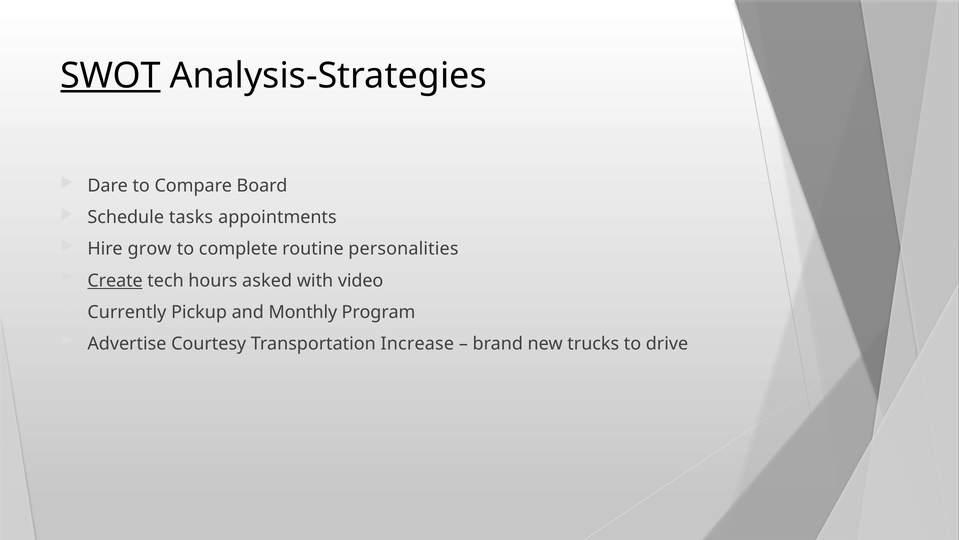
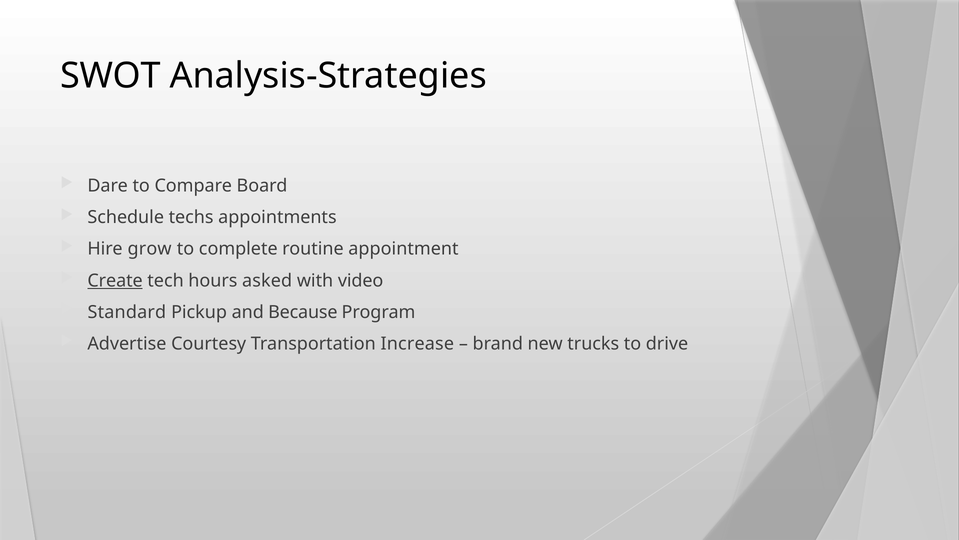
SWOT underline: present -> none
tasks: tasks -> techs
personalities: personalities -> appointment
Currently: Currently -> Standard
Monthly: Monthly -> Because
